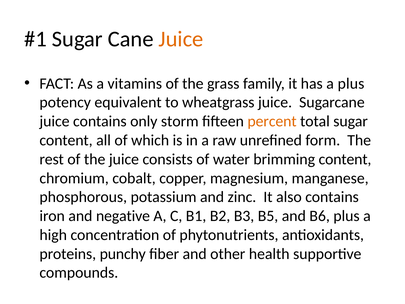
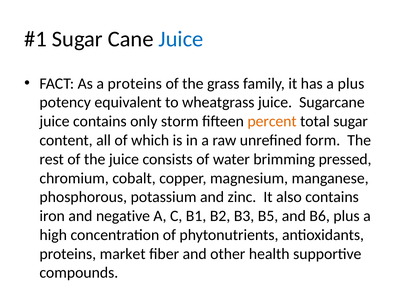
Juice at (181, 39) colour: orange -> blue
a vitamins: vitamins -> proteins
brimming content: content -> pressed
punchy: punchy -> market
